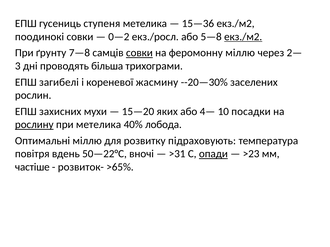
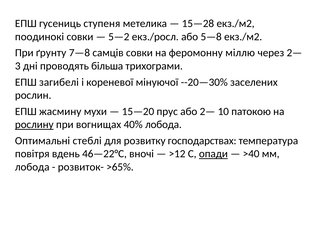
15—36: 15—36 -> 15—28
0—2: 0—2 -> 5—2
екз./м2 at (243, 37) underline: present -> none
совки at (139, 53) underline: present -> none
жасмину: жасмину -> мінуючої
захисних: захисних -> жасмину
яких: яких -> прус
або 4—: 4— -> 2—
посадки: посадки -> патокою
при метелика: метелика -> вогнищах
Оптимальні міллю: міллю -> стеблі
підраховують: підраховують -> господарствах
50—22°С: 50—22°С -> 46—22°С
>31: >31 -> >12
>23: >23 -> >40
частіше at (32, 167): частіше -> лобода
